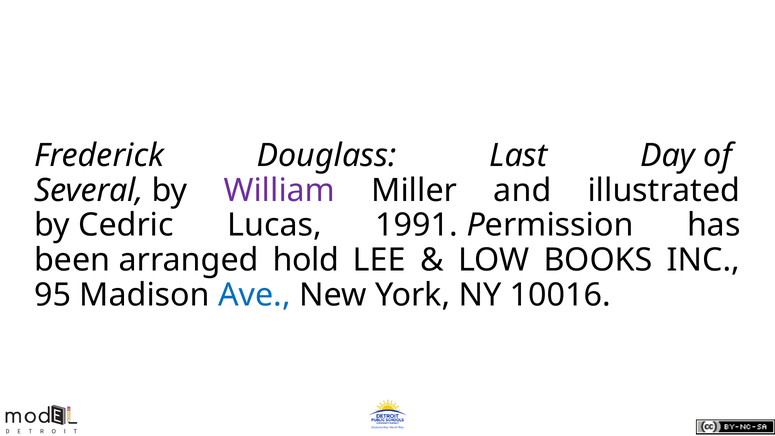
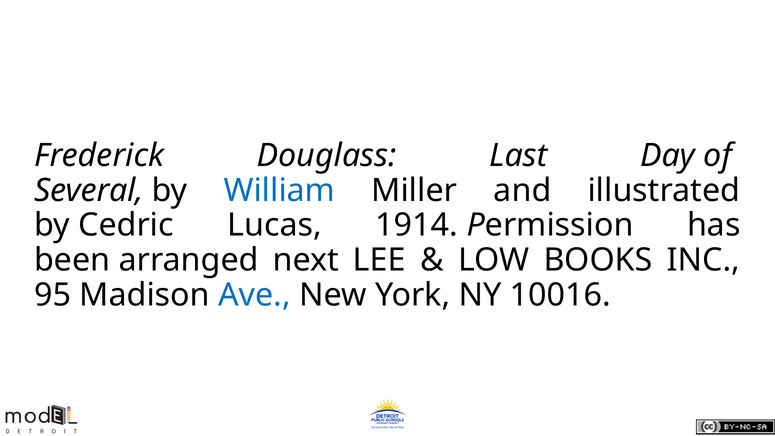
William colour: purple -> blue
1991: 1991 -> 1914
hold: hold -> next
